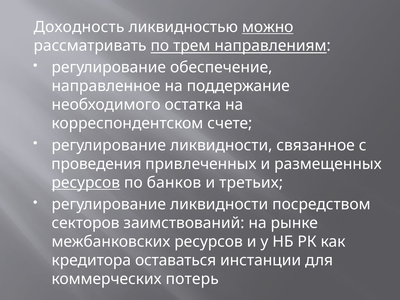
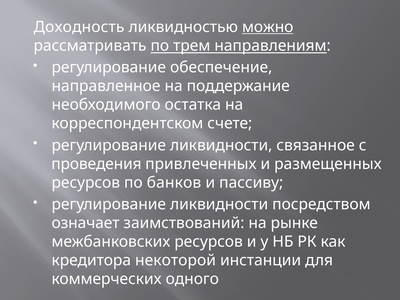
ресурсов at (86, 183) underline: present -> none
третьих: третьих -> пассиву
секторов: секторов -> означает
оставаться: оставаться -> некоторой
потерь: потерь -> одного
